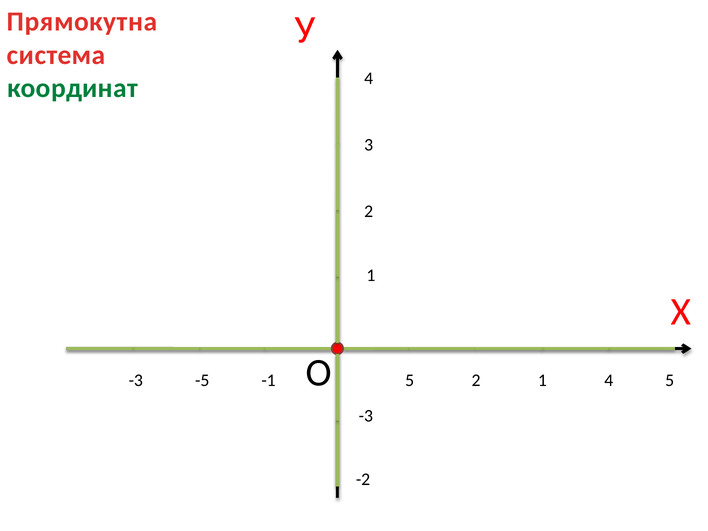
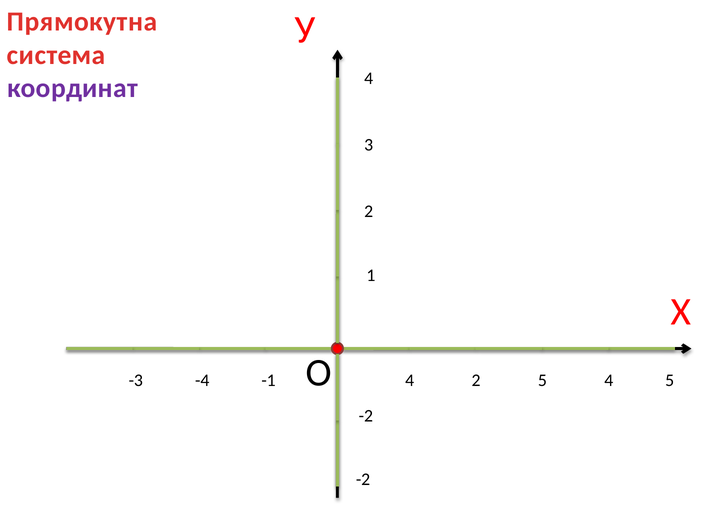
координат colour: green -> purple
О 5: 5 -> 4
2 1: 1 -> 5
-5: -5 -> -4
-3 at (366, 416): -3 -> -2
